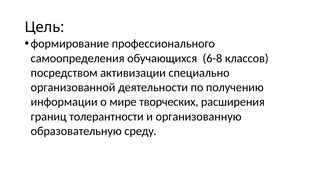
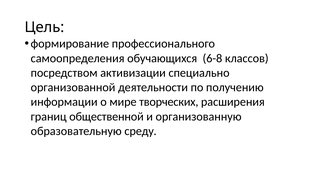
толерантности: толерантности -> общественной
